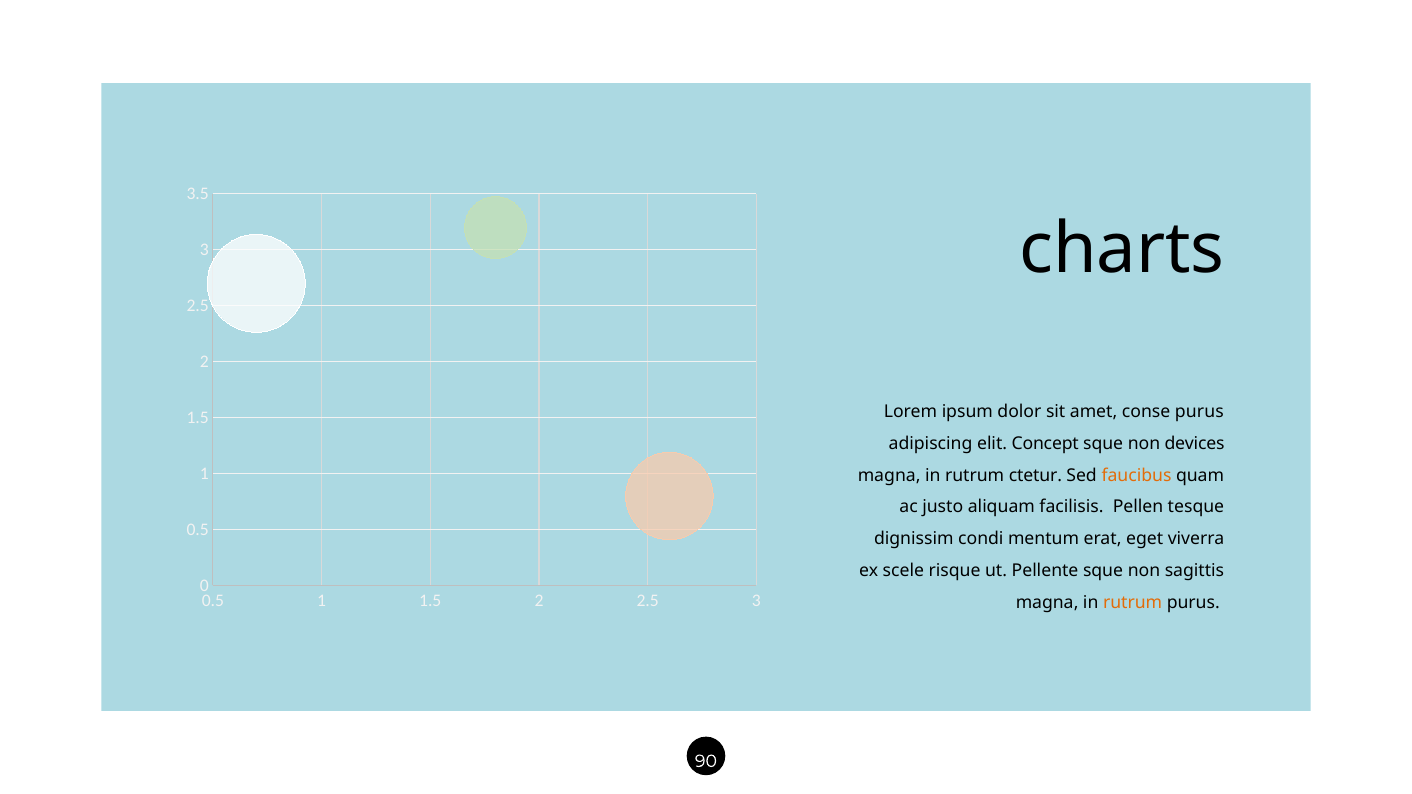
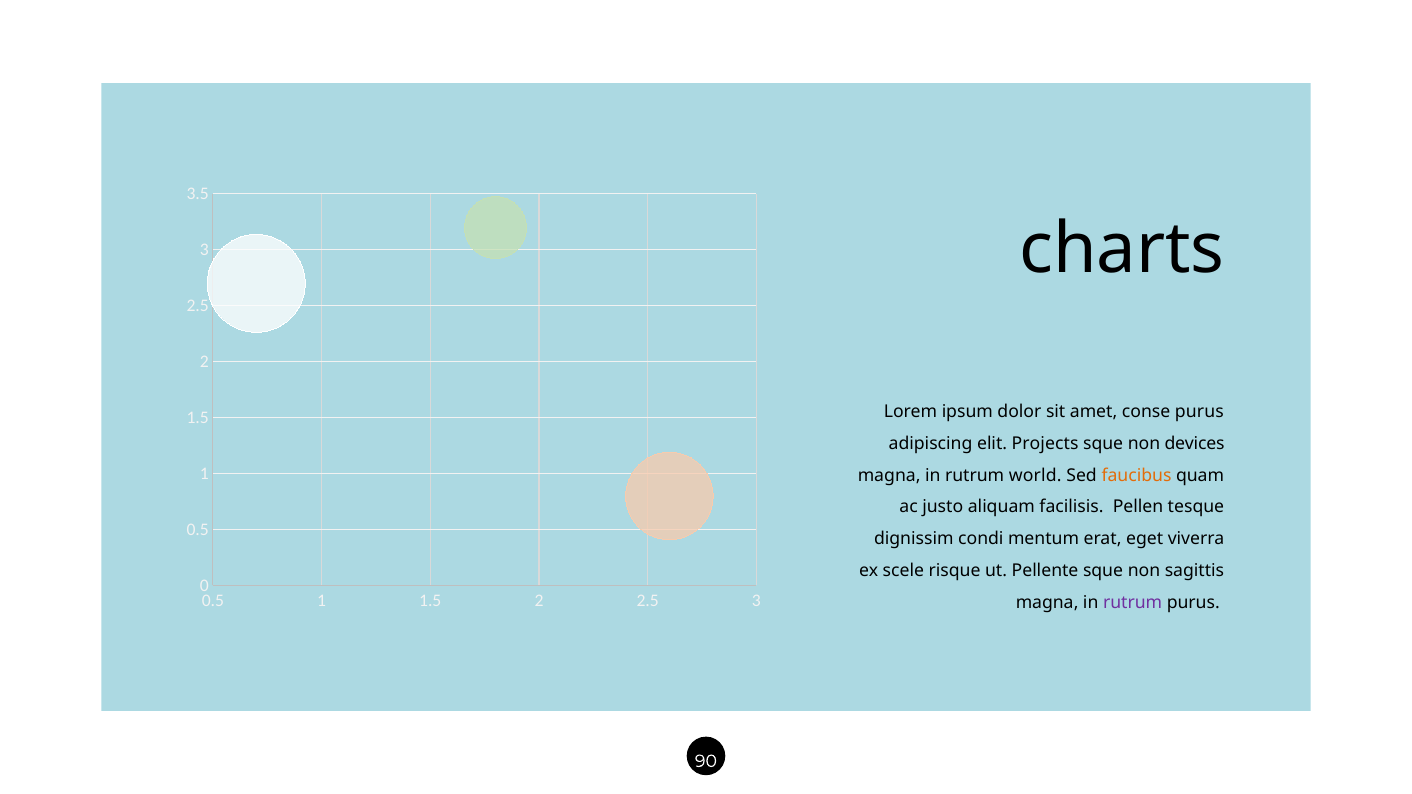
Concept: Concept -> Projects
ctetur: ctetur -> world
rutrum at (1133, 603) colour: orange -> purple
